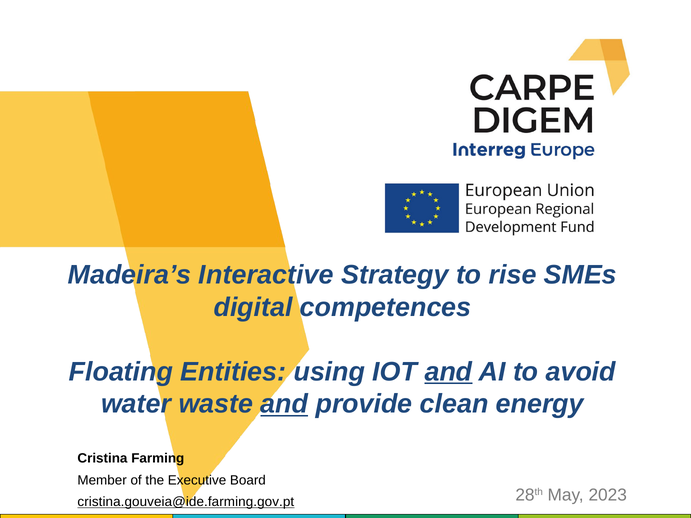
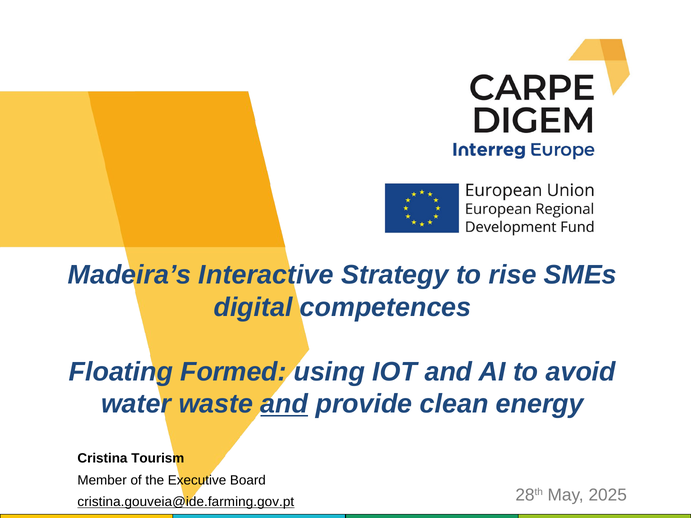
Entities: Entities -> Formed
and at (448, 372) underline: present -> none
Farming: Farming -> Tourism
2023: 2023 -> 2025
